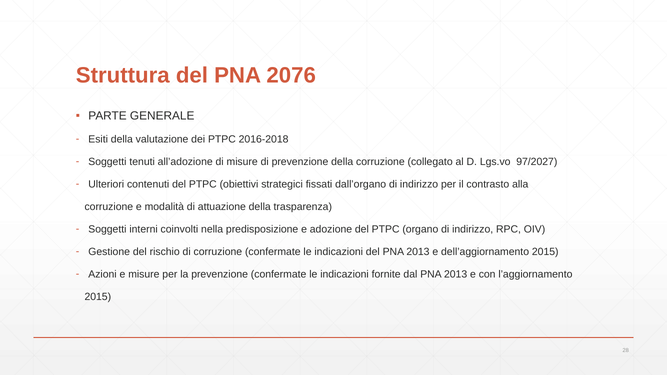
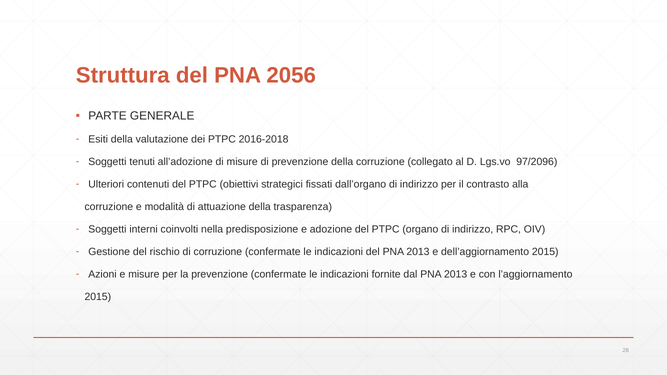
2076: 2076 -> 2056
97/2027: 97/2027 -> 97/2096
